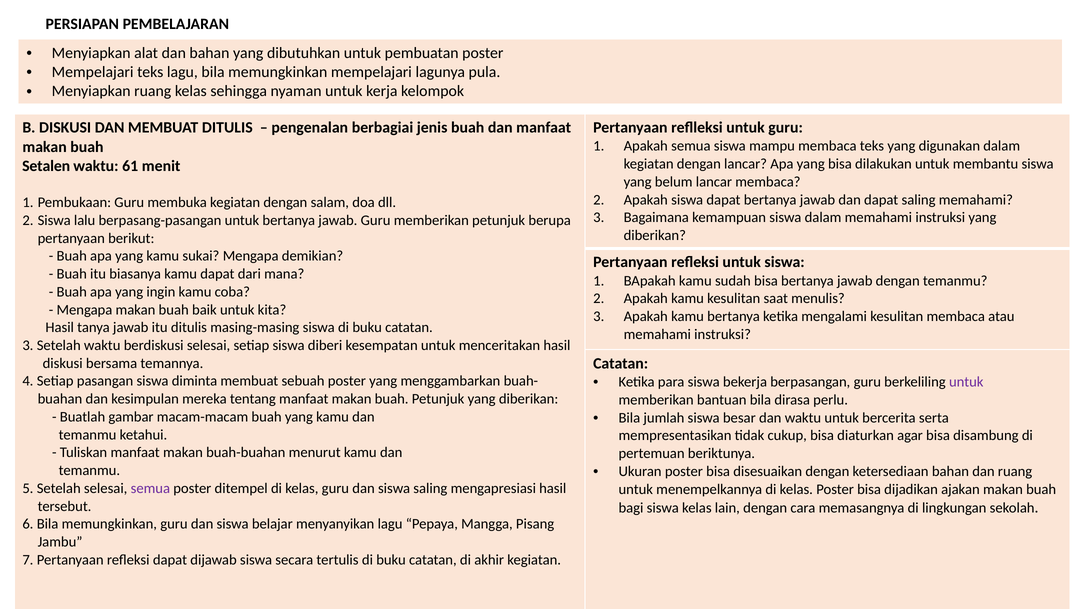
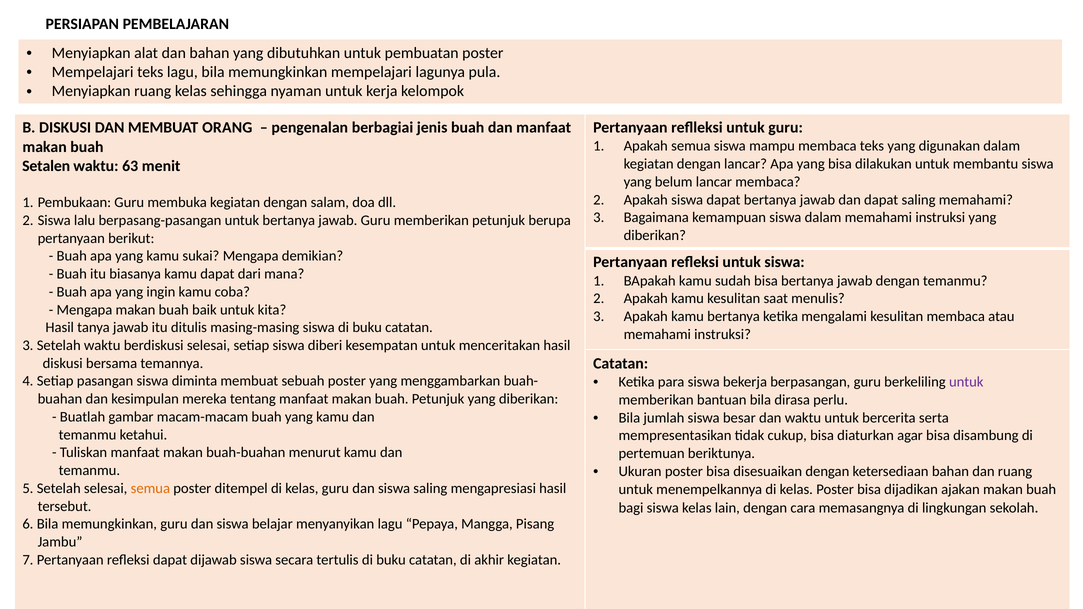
MEMBUAT DITULIS: DITULIS -> ORANG
61: 61 -> 63
semua at (150, 489) colour: purple -> orange
